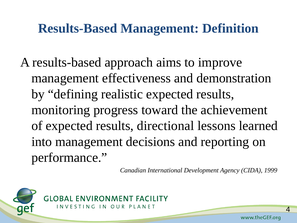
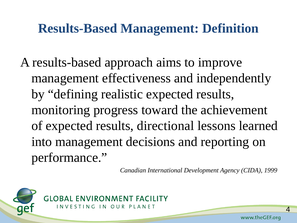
demonstration: demonstration -> independently
